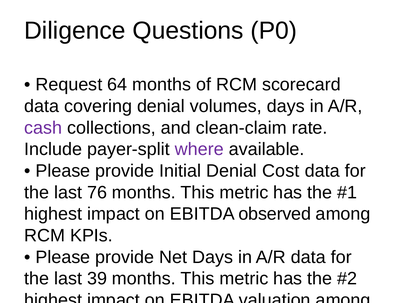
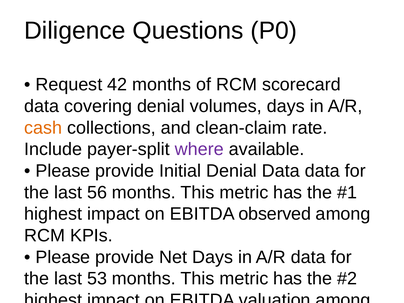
64: 64 -> 42
cash at (43, 128) colour: purple -> orange
Denial Cost: Cost -> Data
76: 76 -> 56
39: 39 -> 53
